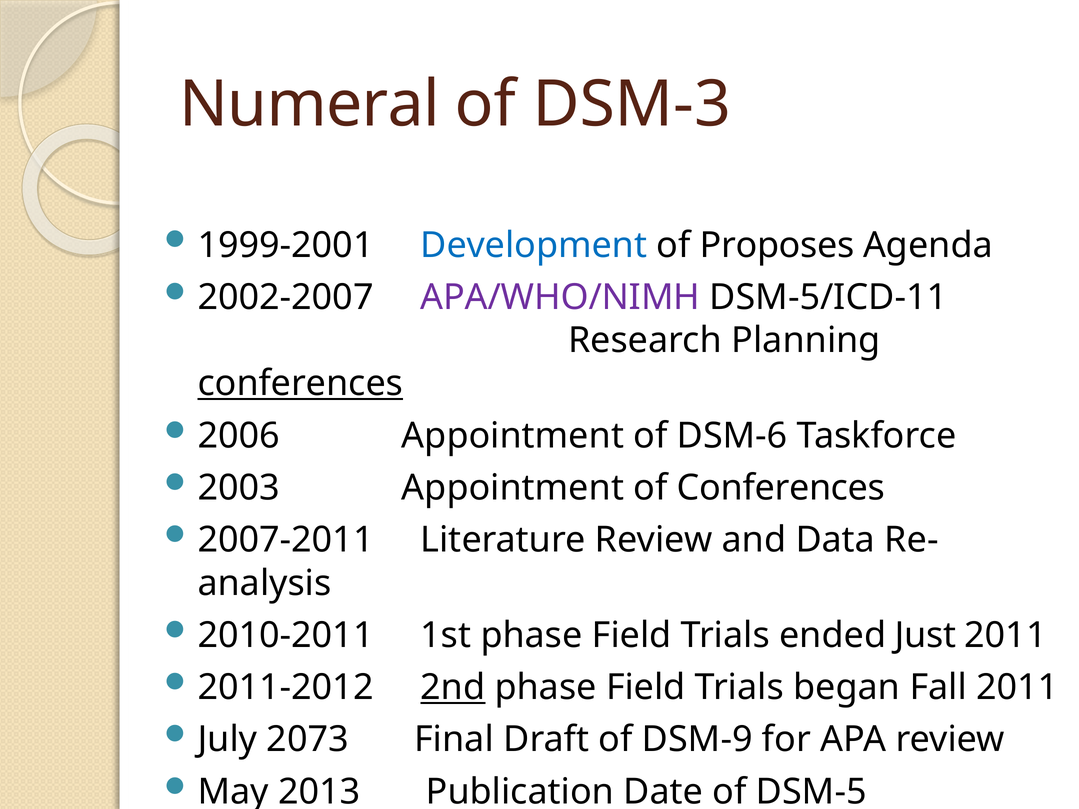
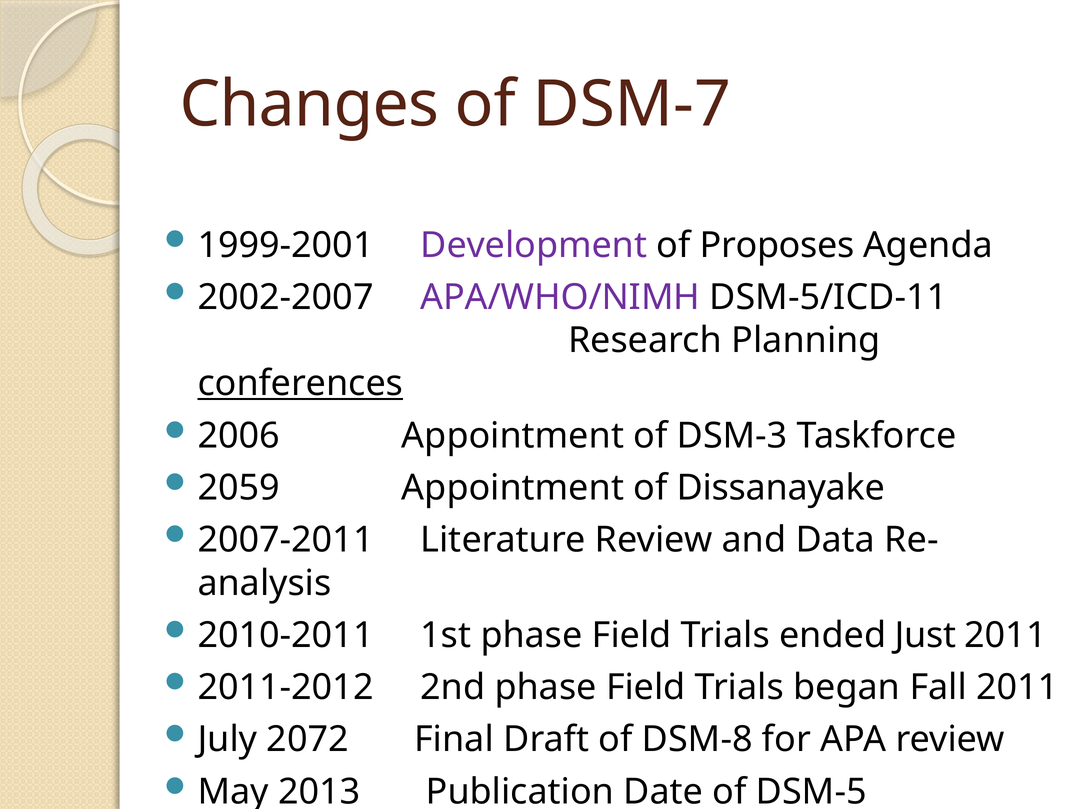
Numeral: Numeral -> Changes
DSM-3: DSM-3 -> DSM-7
Development colour: blue -> purple
DSM-6: DSM-6 -> DSM-3
2003: 2003 -> 2059
of Conferences: Conferences -> Dissanayake
2nd underline: present -> none
2073: 2073 -> 2072
DSM-9: DSM-9 -> DSM-8
